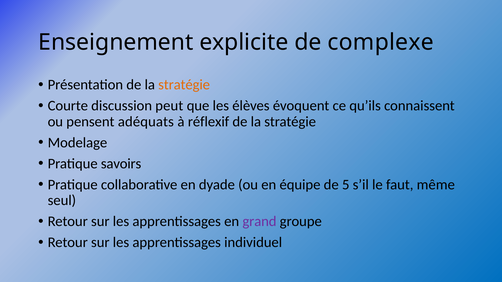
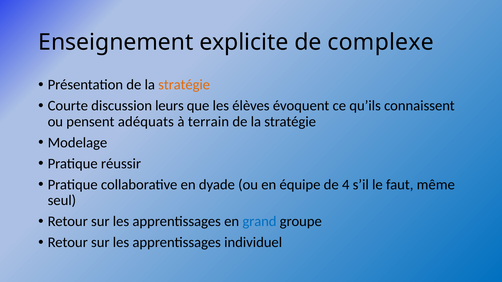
peut: peut -> leurs
réflexif: réflexif -> terrain
savoirs: savoirs -> réussir
5: 5 -> 4
grand colour: purple -> blue
